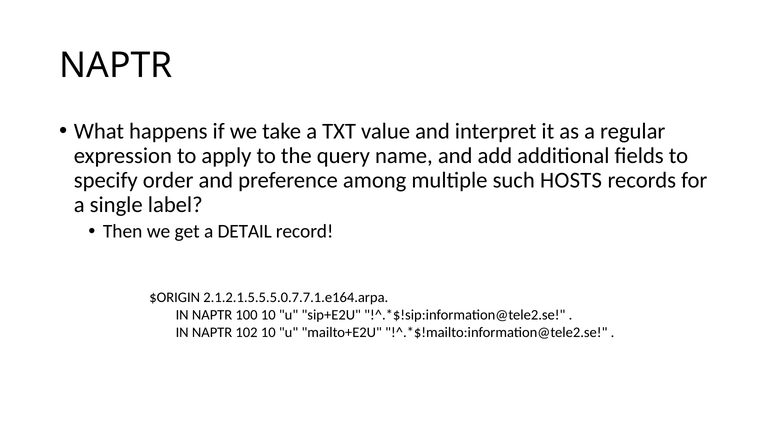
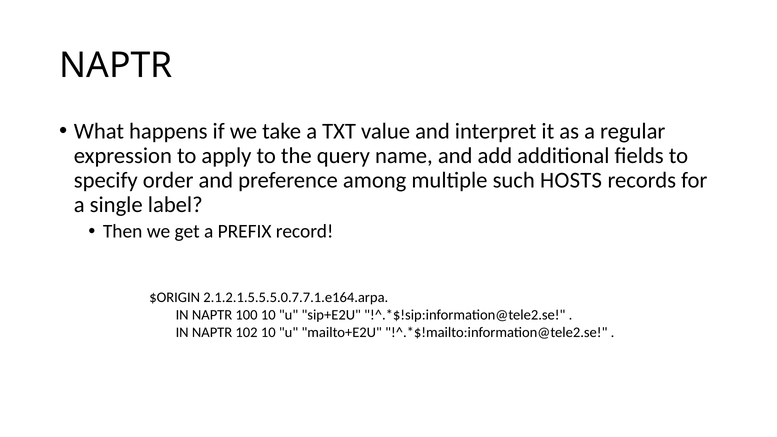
DETAIL: DETAIL -> PREFIX
